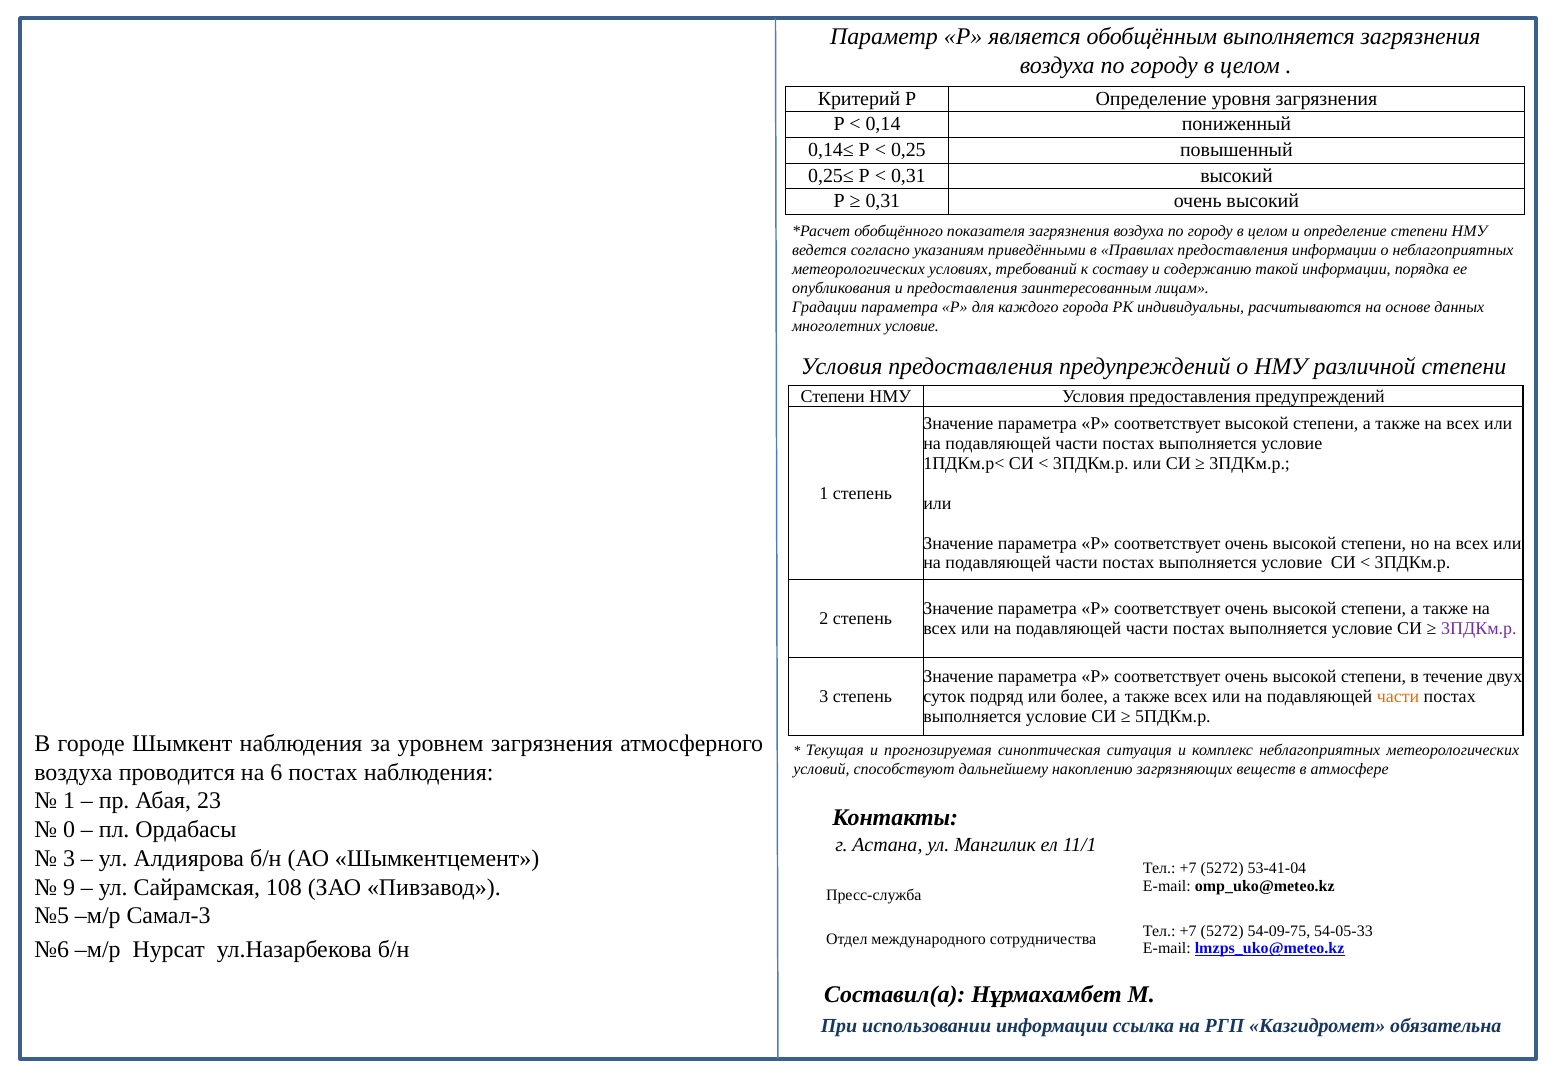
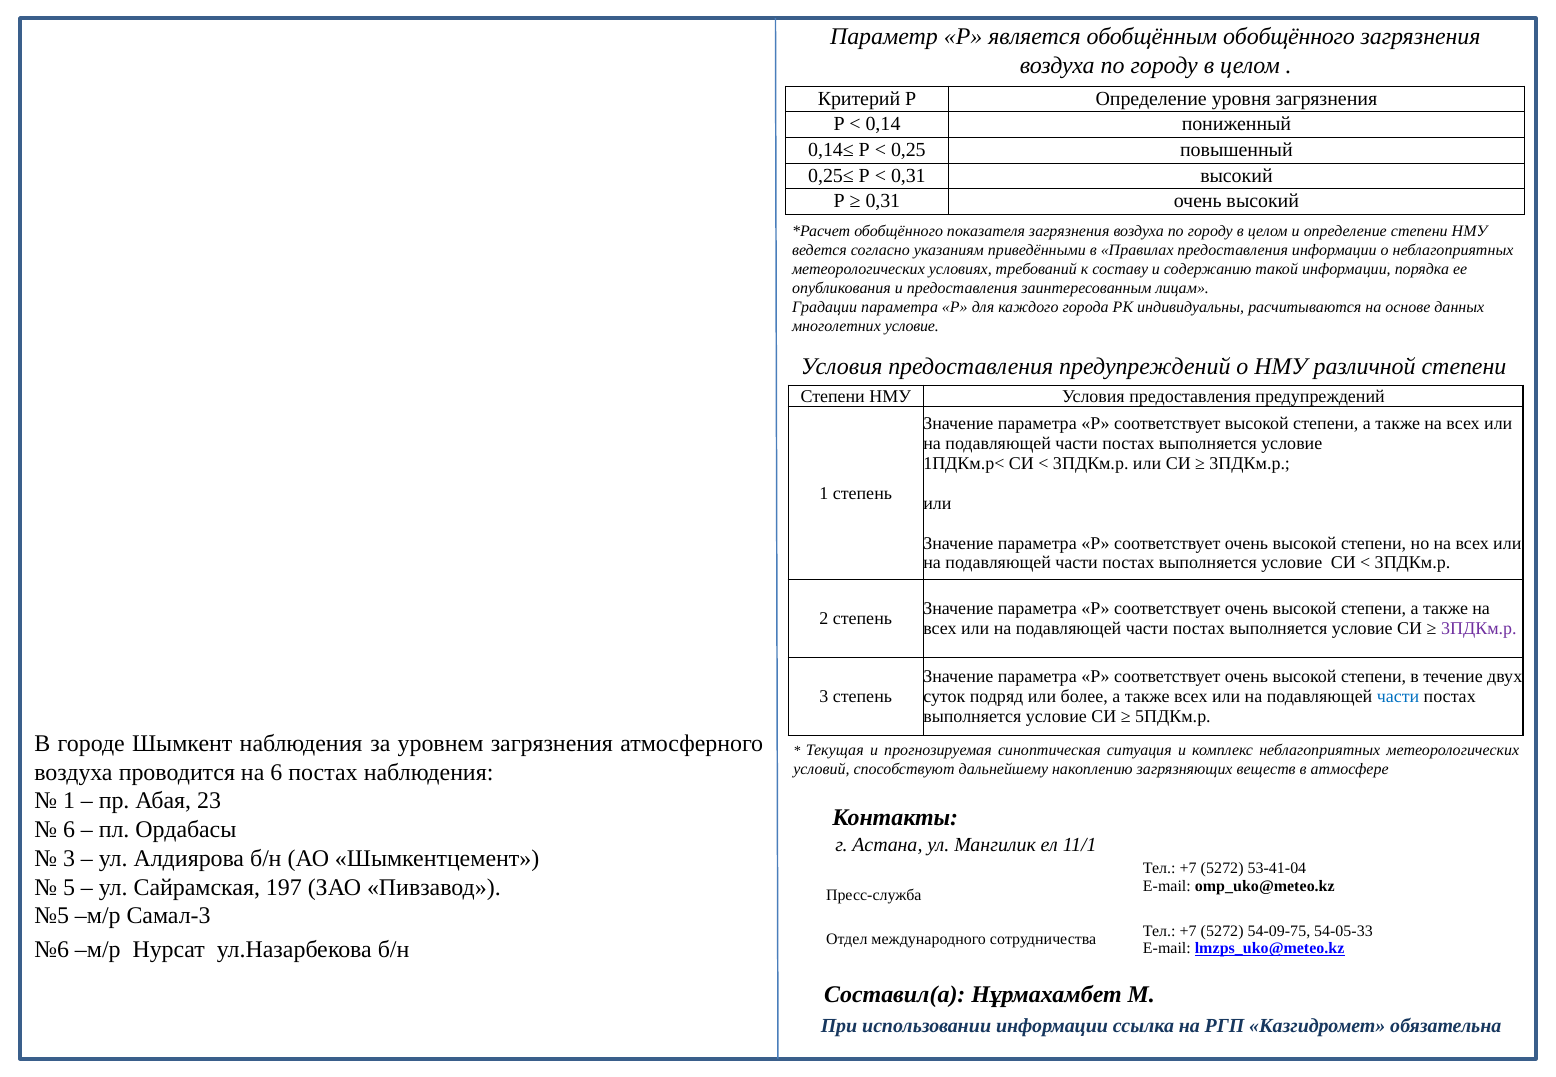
обобщённым выполняется: выполняется -> обобщённого
части at (1398, 697) colour: orange -> blue
0 at (69, 830): 0 -> 6
9: 9 -> 5
108: 108 -> 197
